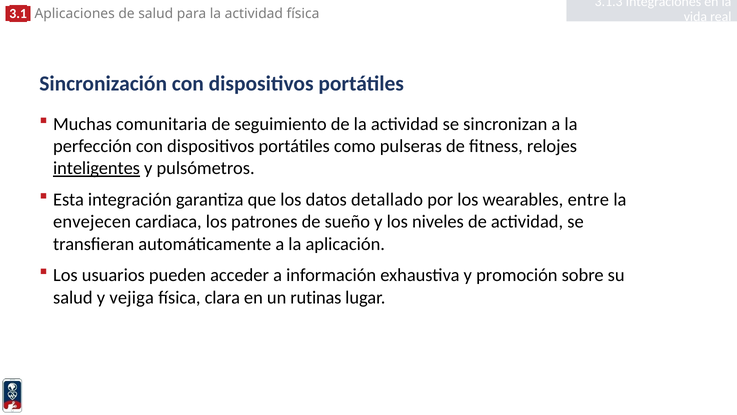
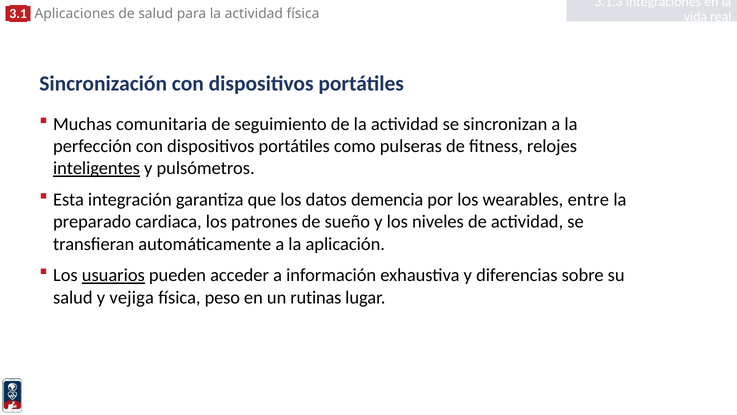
detallado: detallado -> demencia
envejecen: envejecen -> preparado
usuarios underline: none -> present
promoción: promoción -> diferencias
clara: clara -> peso
